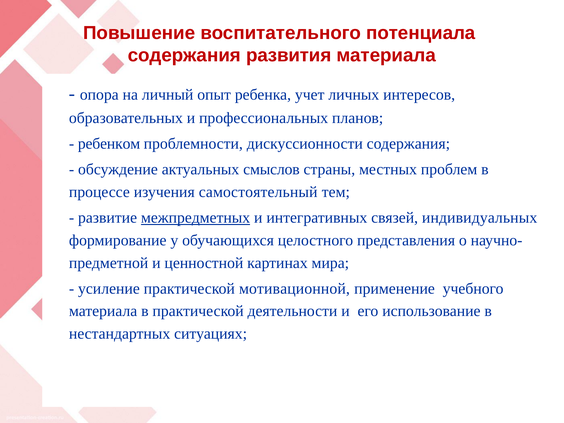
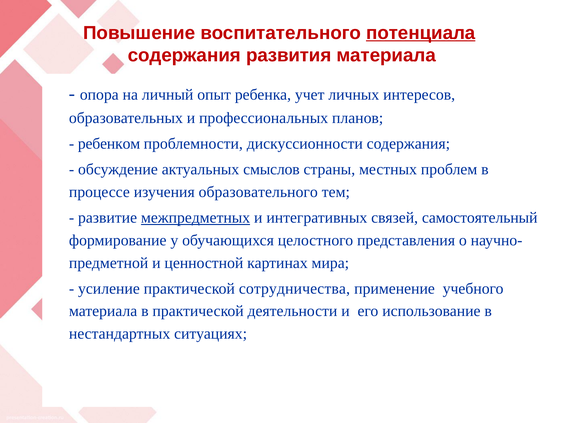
потенциала underline: none -> present
самостоятельный: самостоятельный -> образовательного
индивидуальных: индивидуальных -> самостоятельный
мотивационной: мотивационной -> сотрудничества
